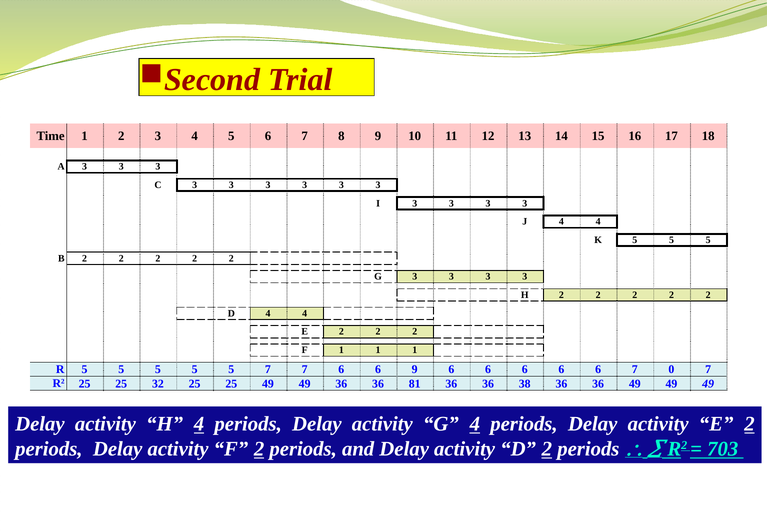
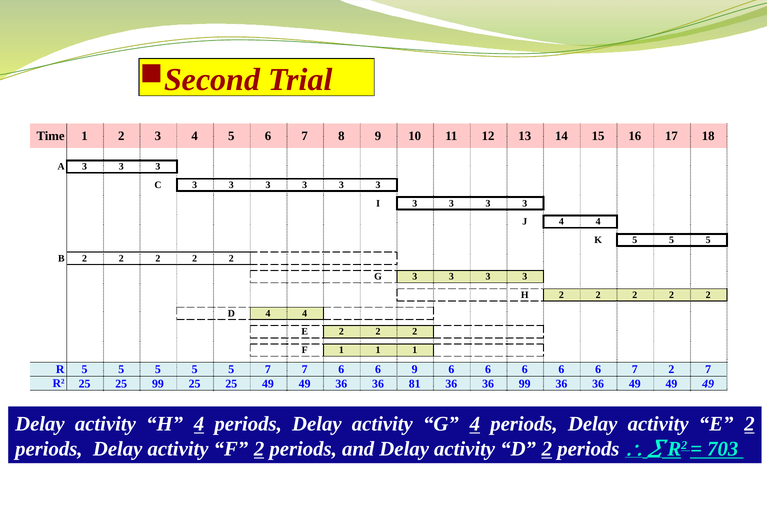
7 0: 0 -> 2
25 32: 32 -> 99
36 38: 38 -> 99
